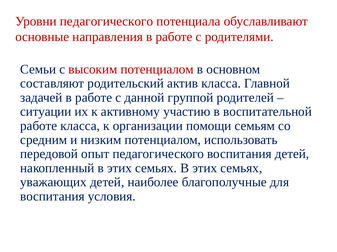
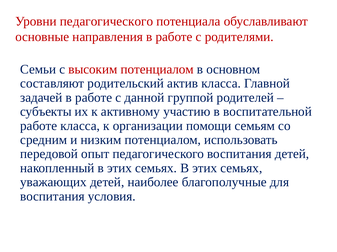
ситуации: ситуации -> субъекты
